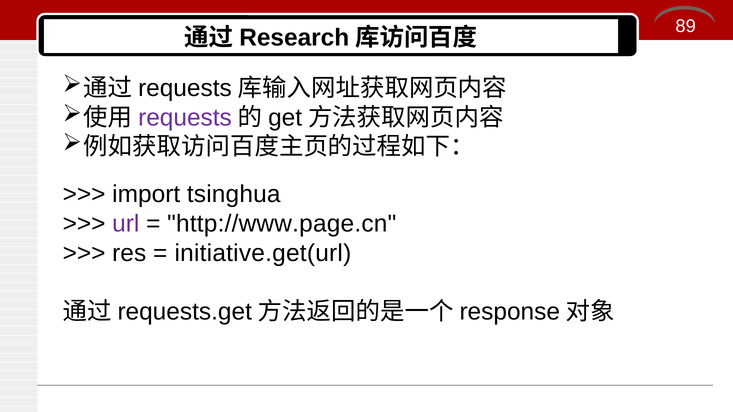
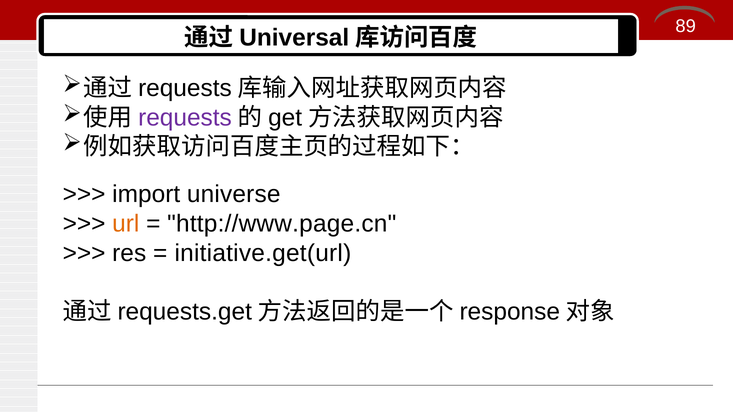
Research: Research -> Universal
tsinghua: tsinghua -> universe
url colour: purple -> orange
